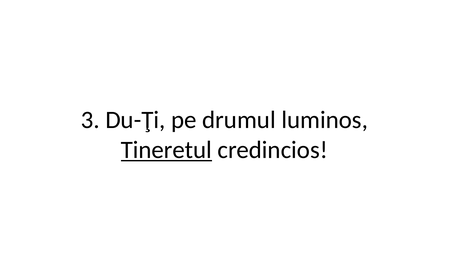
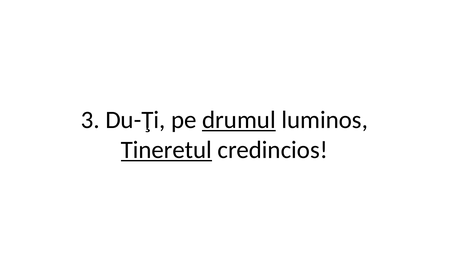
drumul underline: none -> present
